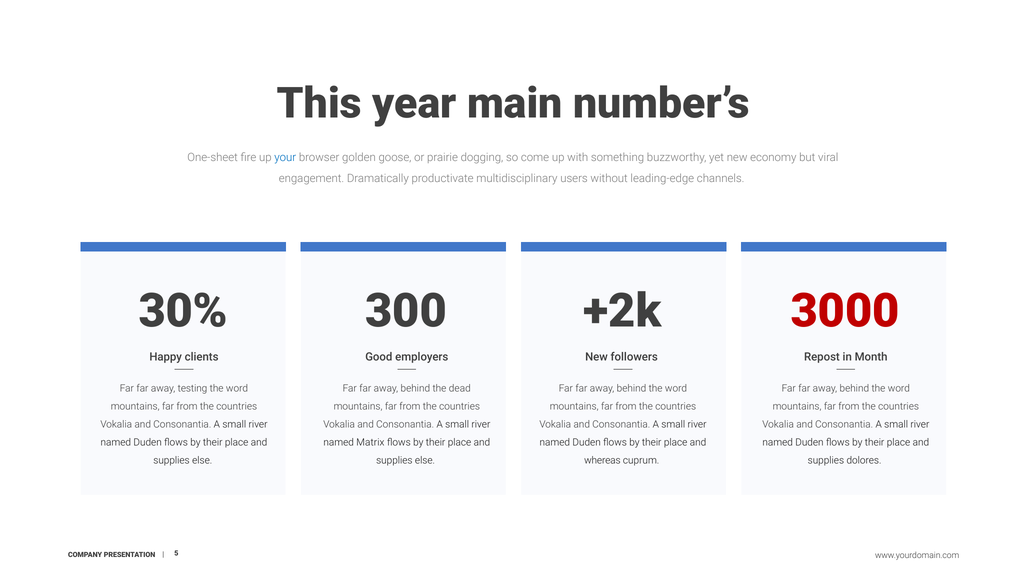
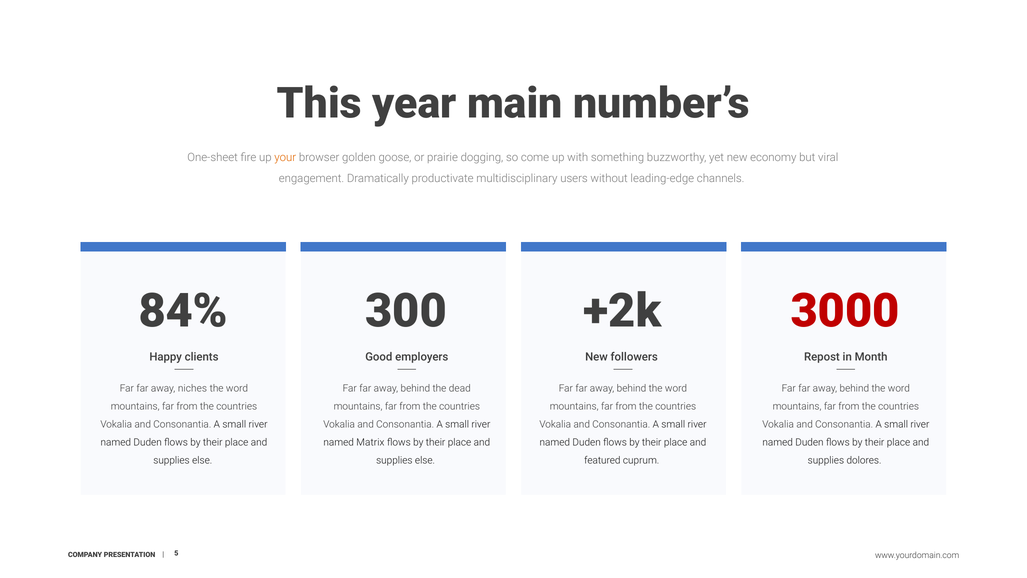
your colour: blue -> orange
30%: 30% -> 84%
testing: testing -> niches
whereas: whereas -> featured
